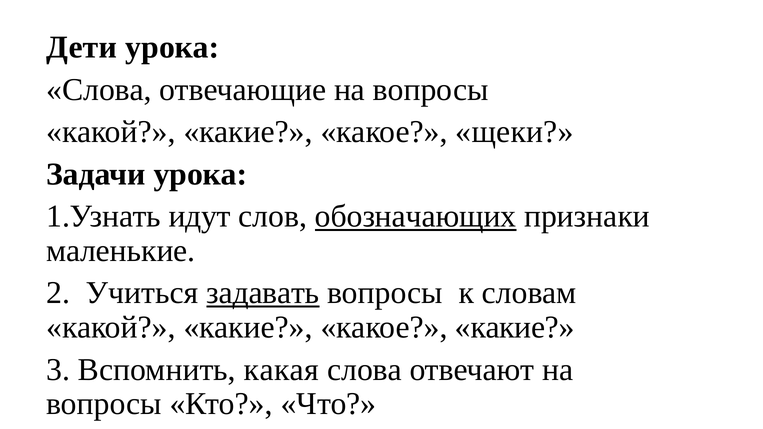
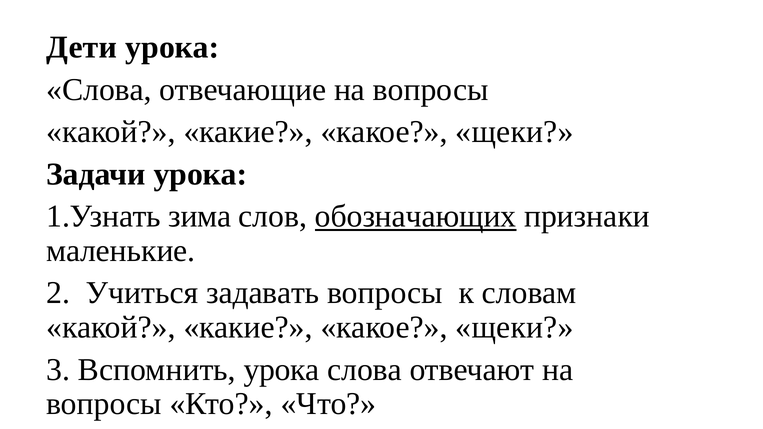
идут: идут -> зима
задавать underline: present -> none
какие at (515, 327): какие -> щеки
Вспомнить какая: какая -> урока
